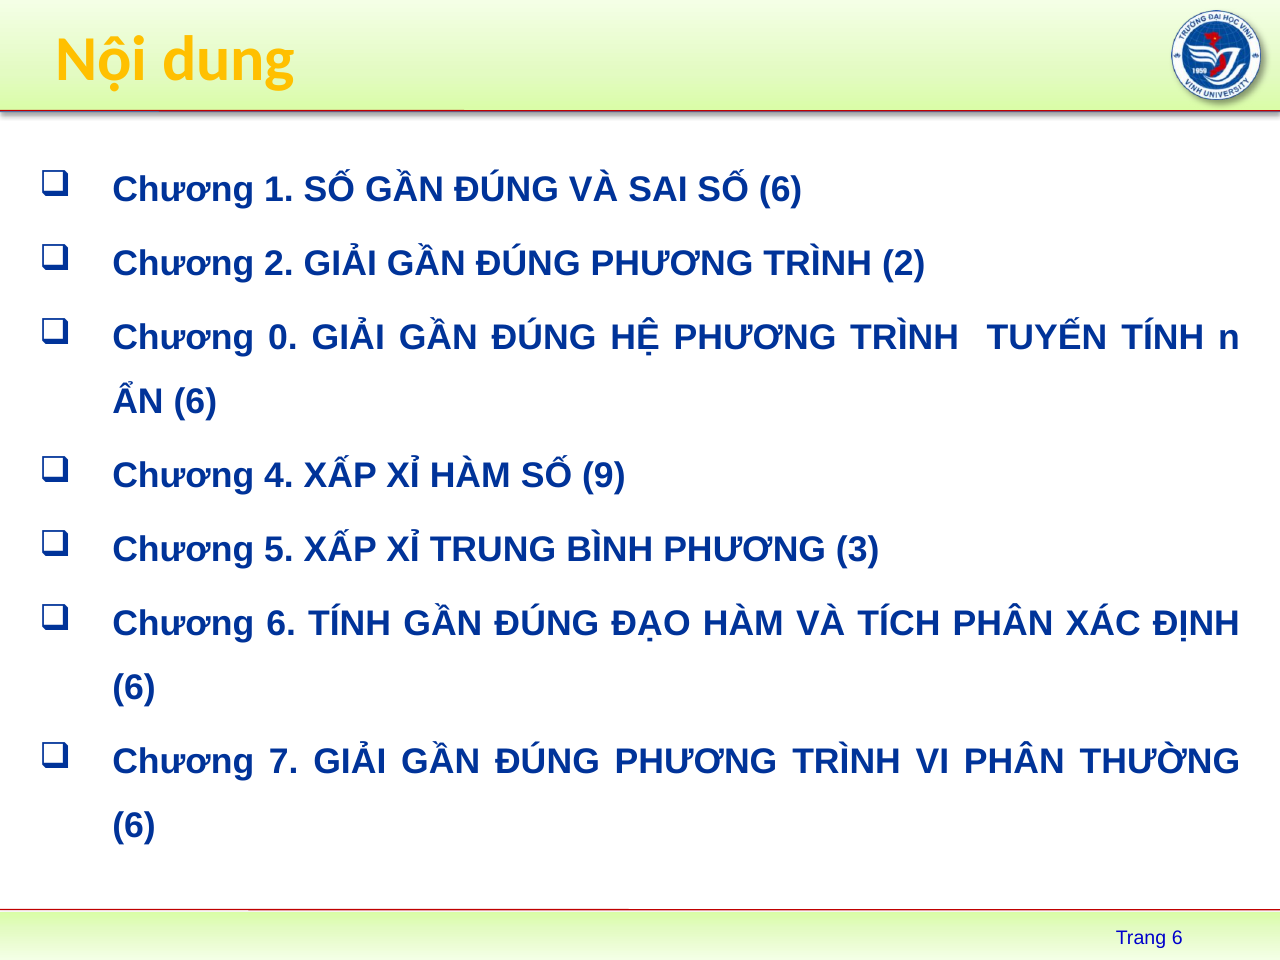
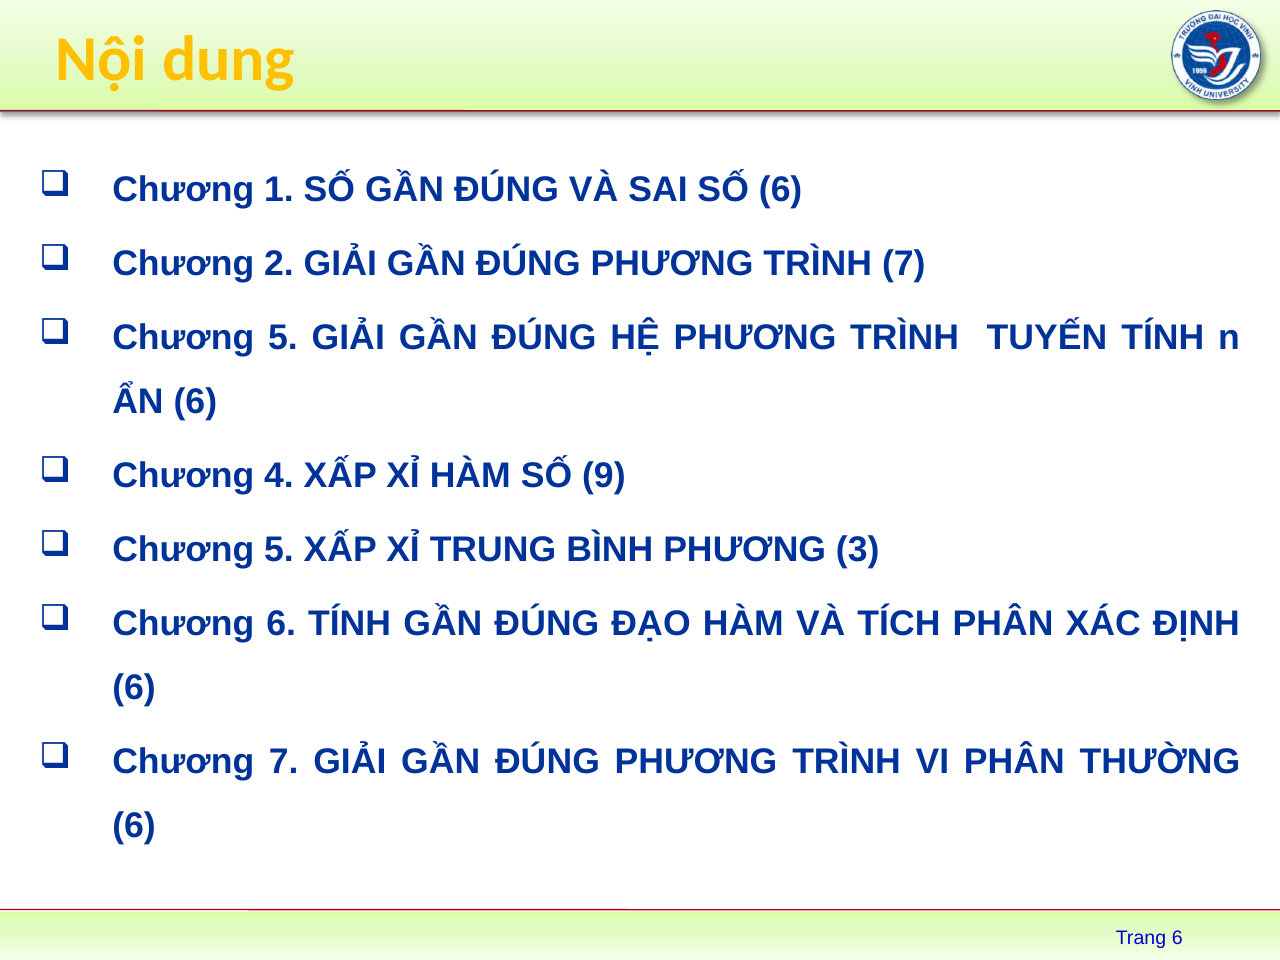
TRÌNH 2: 2 -> 7
0 at (283, 338): 0 -> 5
